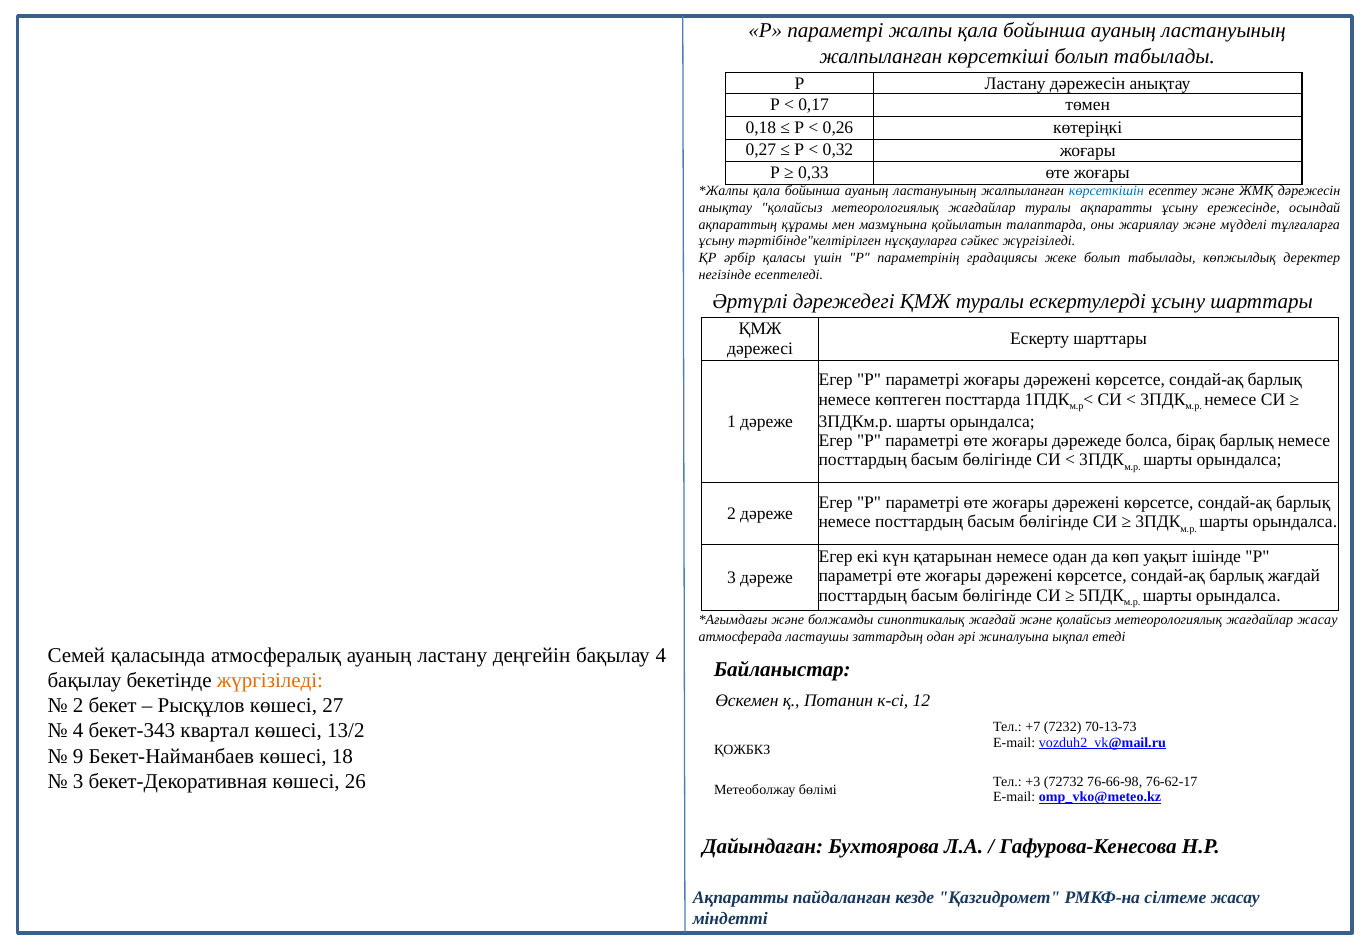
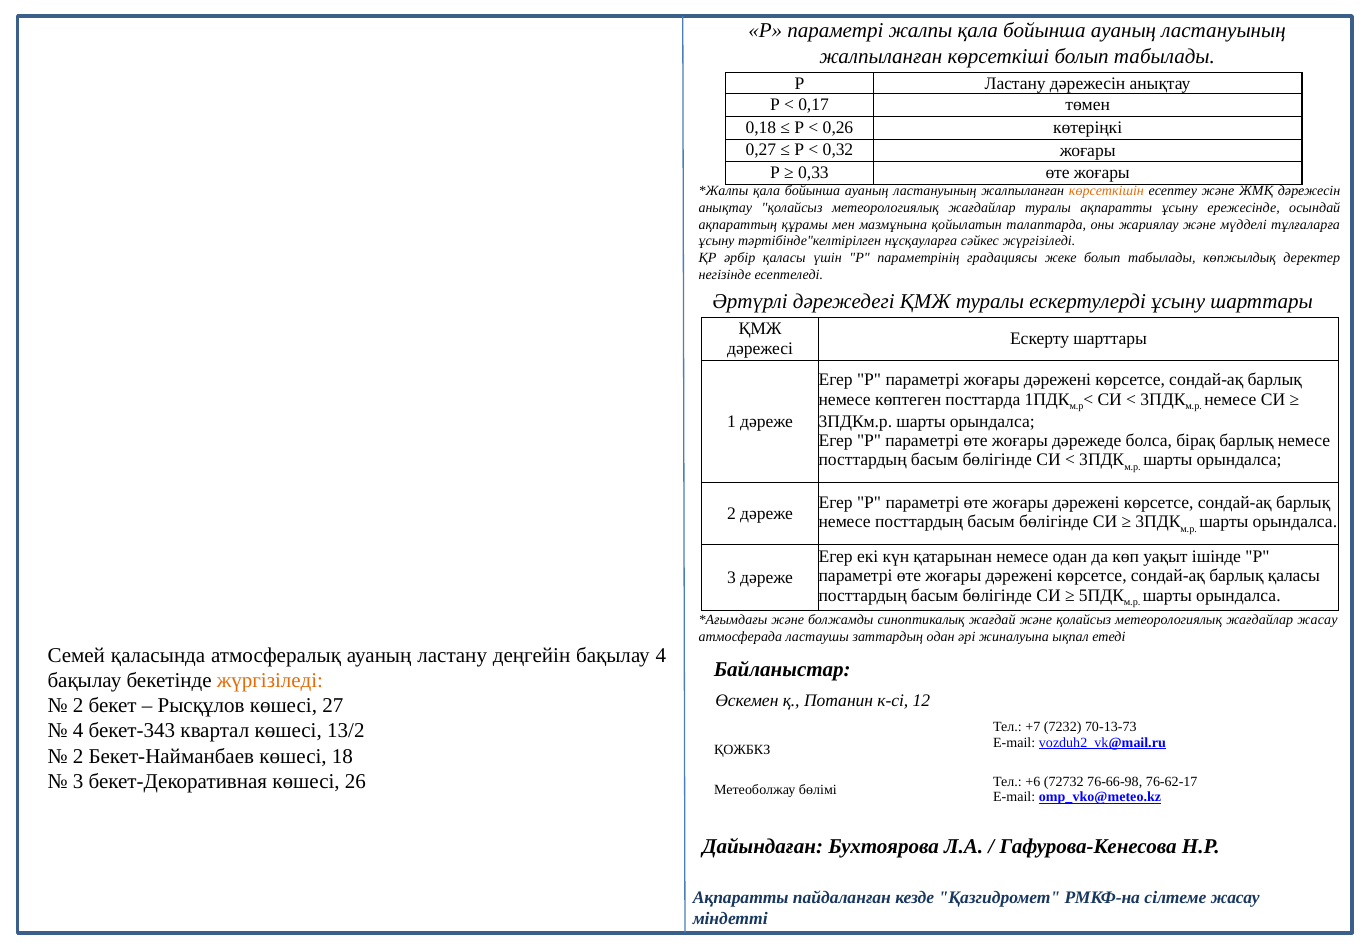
көрсеткішін colour: blue -> orange
барлық жағдай: жағдай -> қаласы
9 at (78, 756): 9 -> 2
+3: +3 -> +6
